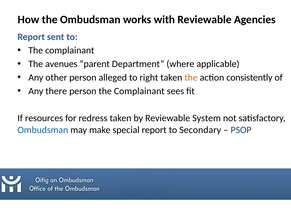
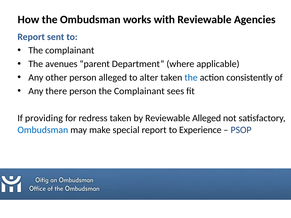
right: right -> alter
the at (191, 78) colour: orange -> blue
resources: resources -> providing
Reviewable System: System -> Alleged
Secondary: Secondary -> Experience
